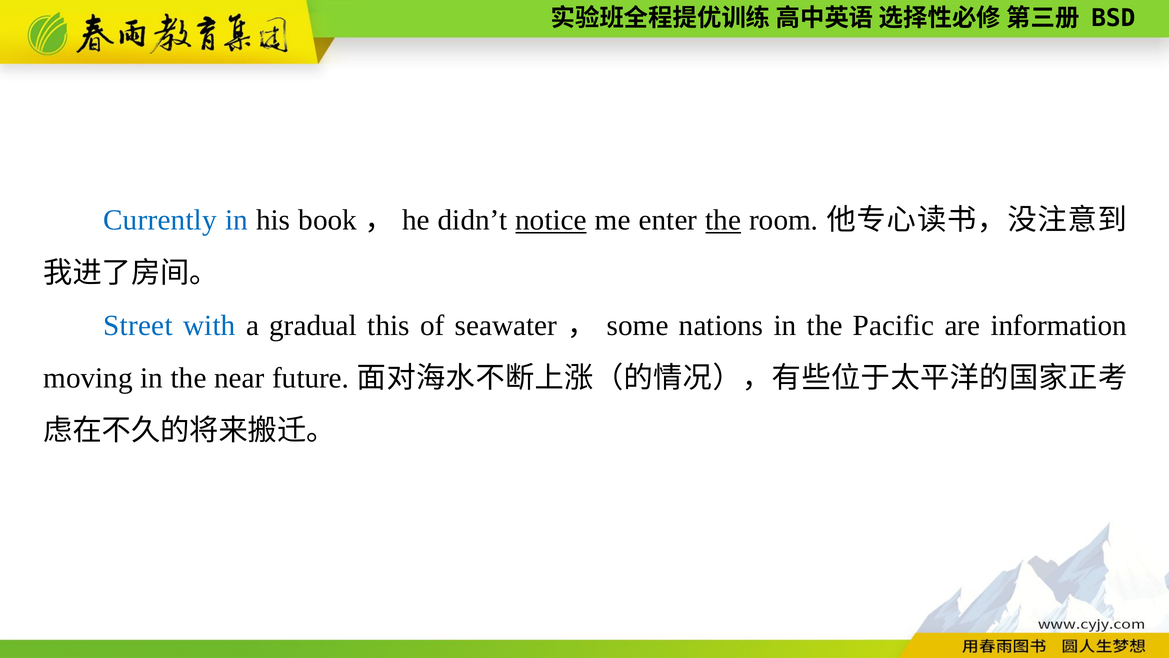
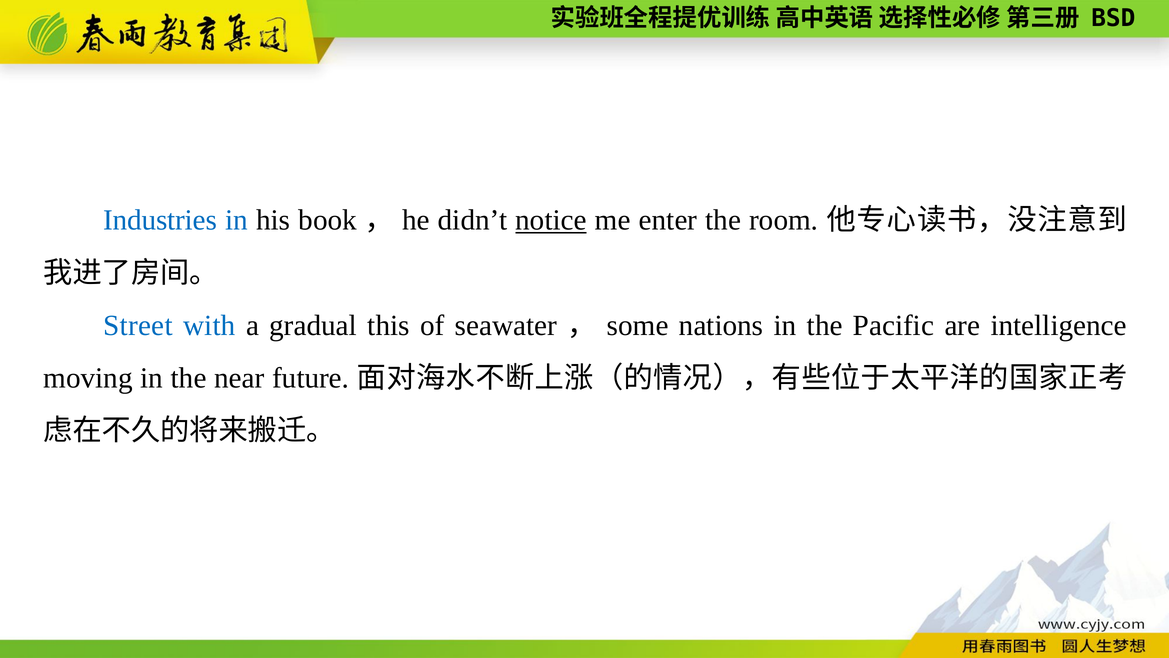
Currently: Currently -> Industries
the at (723, 220) underline: present -> none
information: information -> intelligence
